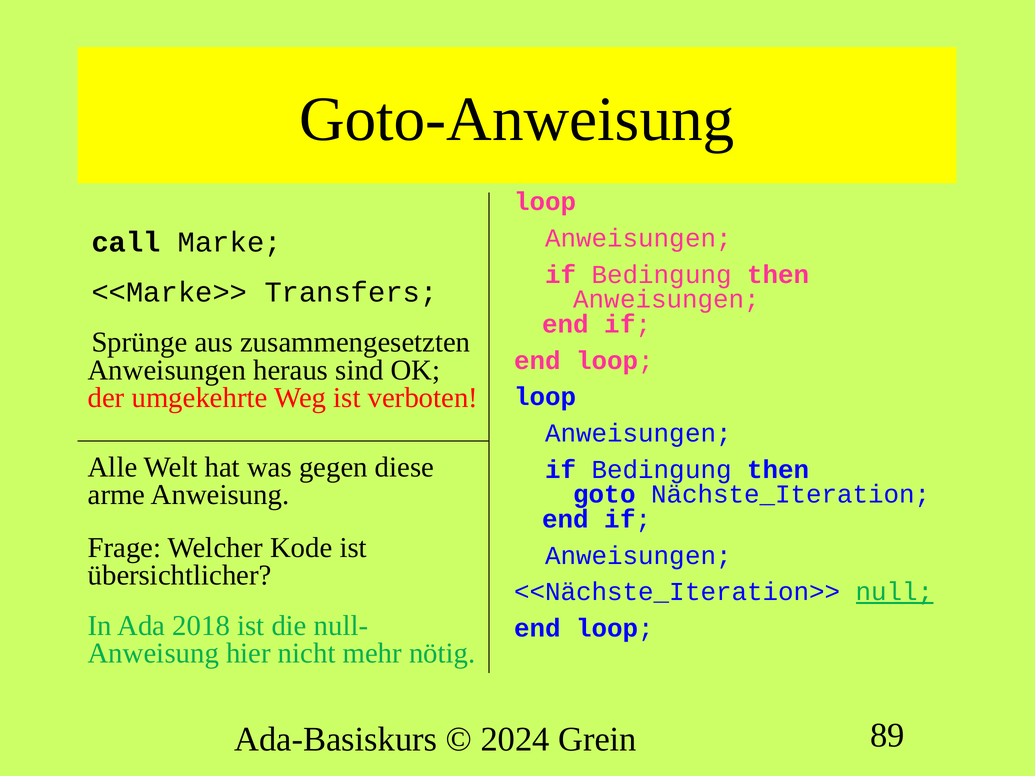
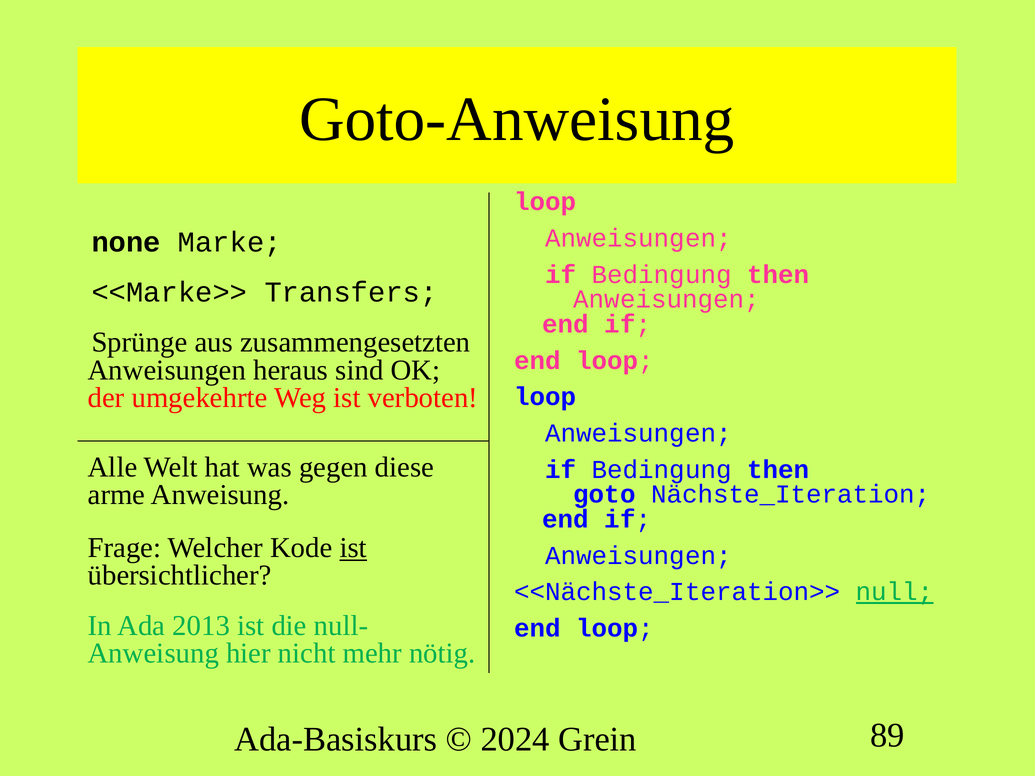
call: call -> none
ist at (353, 548) underline: none -> present
2018: 2018 -> 2013
